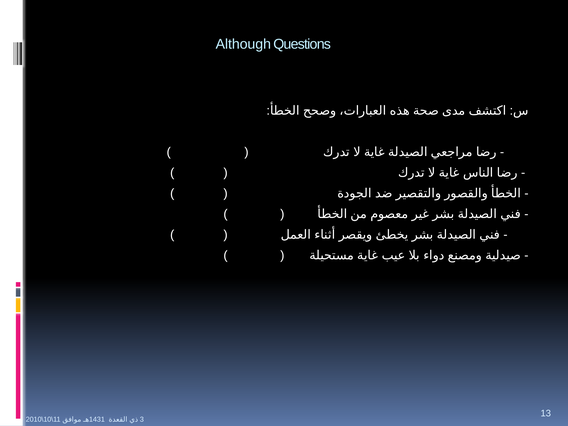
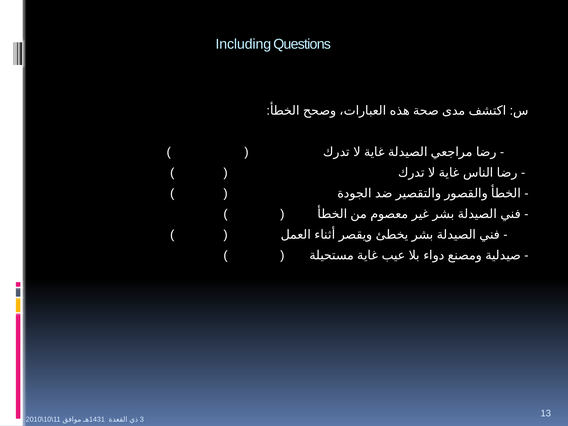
Although: Although -> Including
